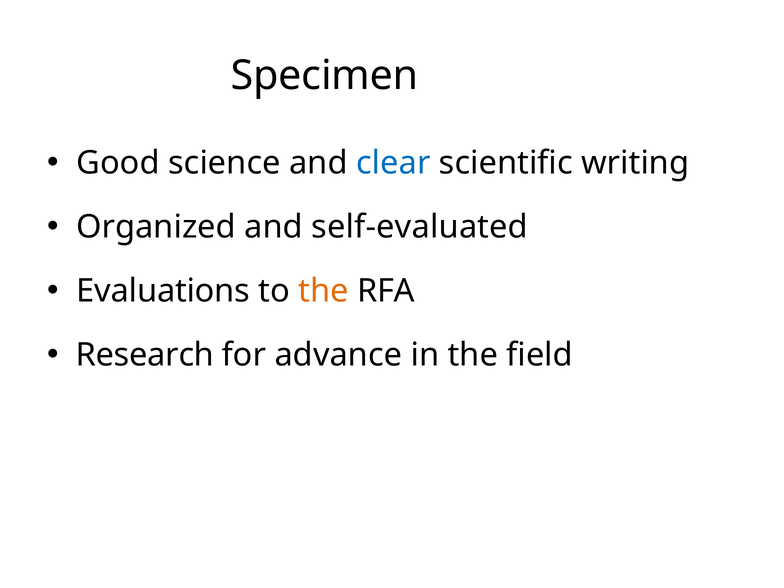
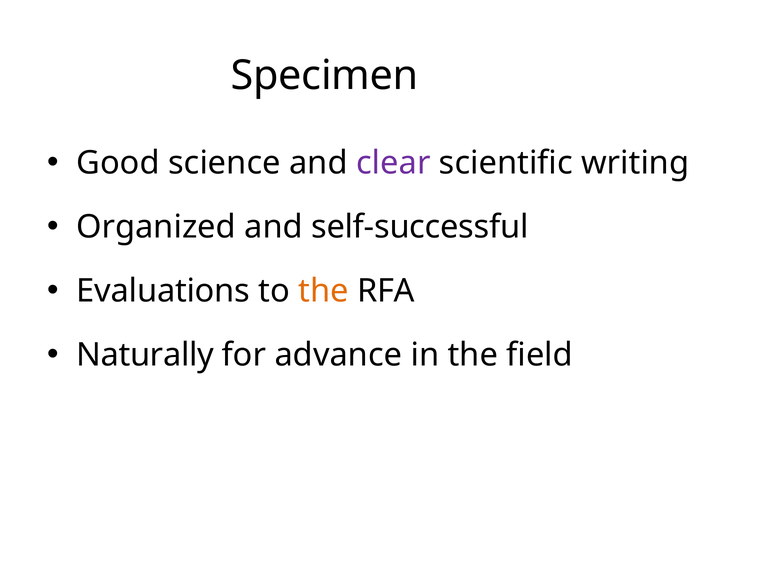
clear colour: blue -> purple
self-evaluated: self-evaluated -> self-successful
Research: Research -> Naturally
